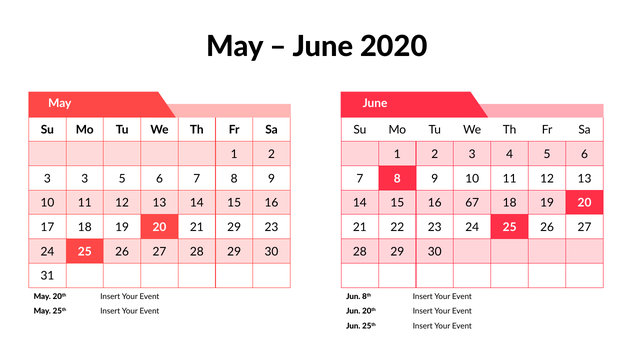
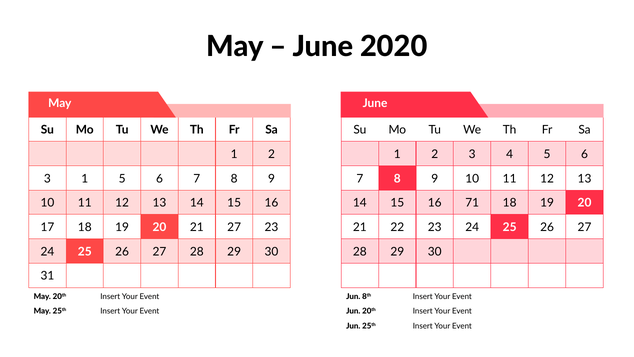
3 3: 3 -> 1
67: 67 -> 71
21 29: 29 -> 27
